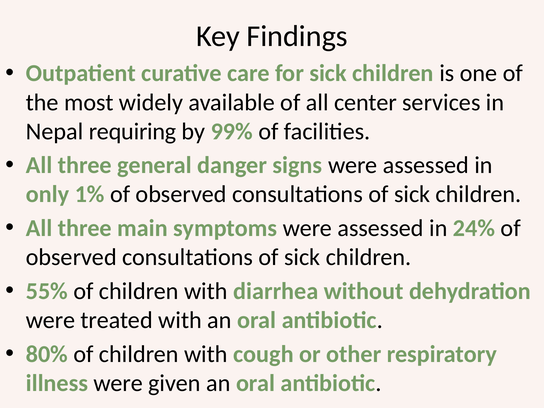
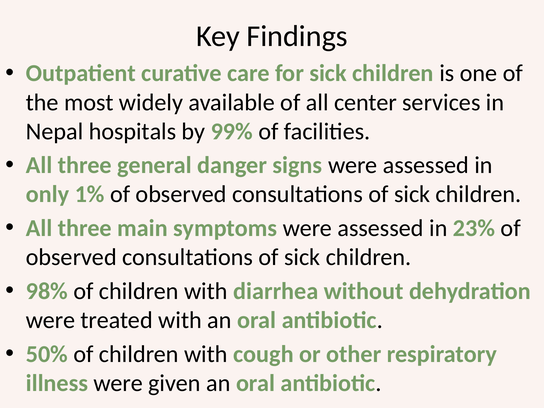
requiring: requiring -> hospitals
24%: 24% -> 23%
55%: 55% -> 98%
80%: 80% -> 50%
